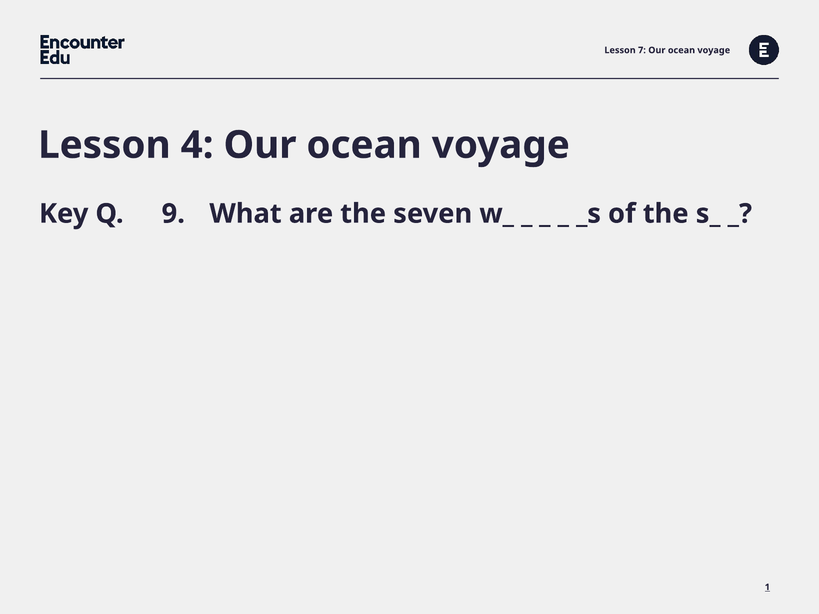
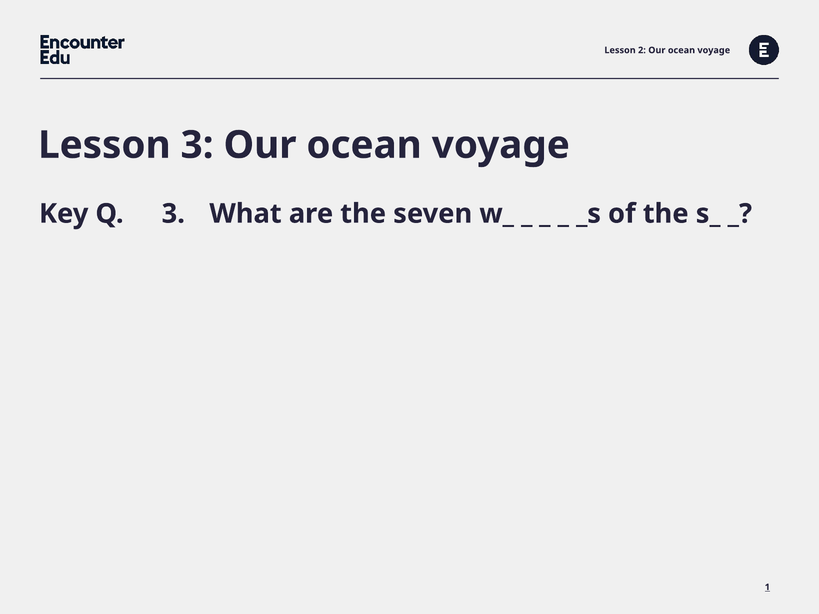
7: 7 -> 2
Lesson 4: 4 -> 3
Q 9: 9 -> 3
